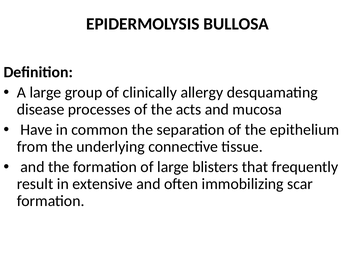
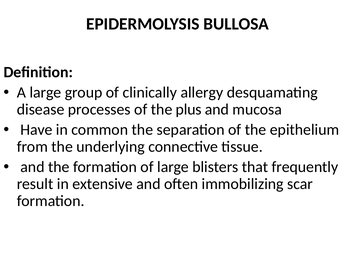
acts: acts -> plus
